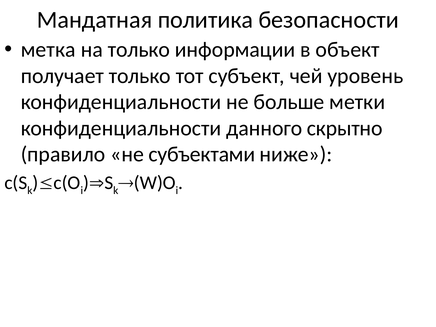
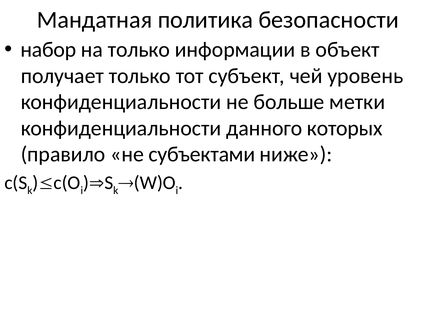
метка: метка -> набор
скрытно: скрытно -> которых
